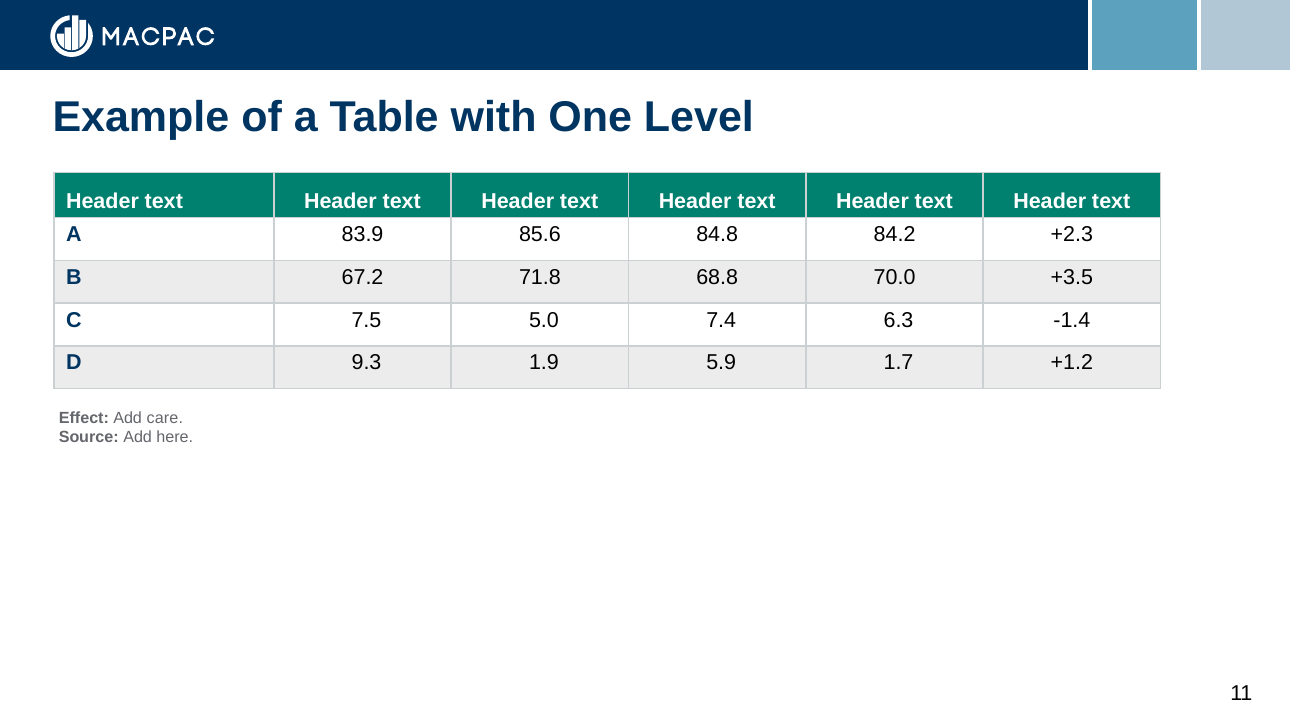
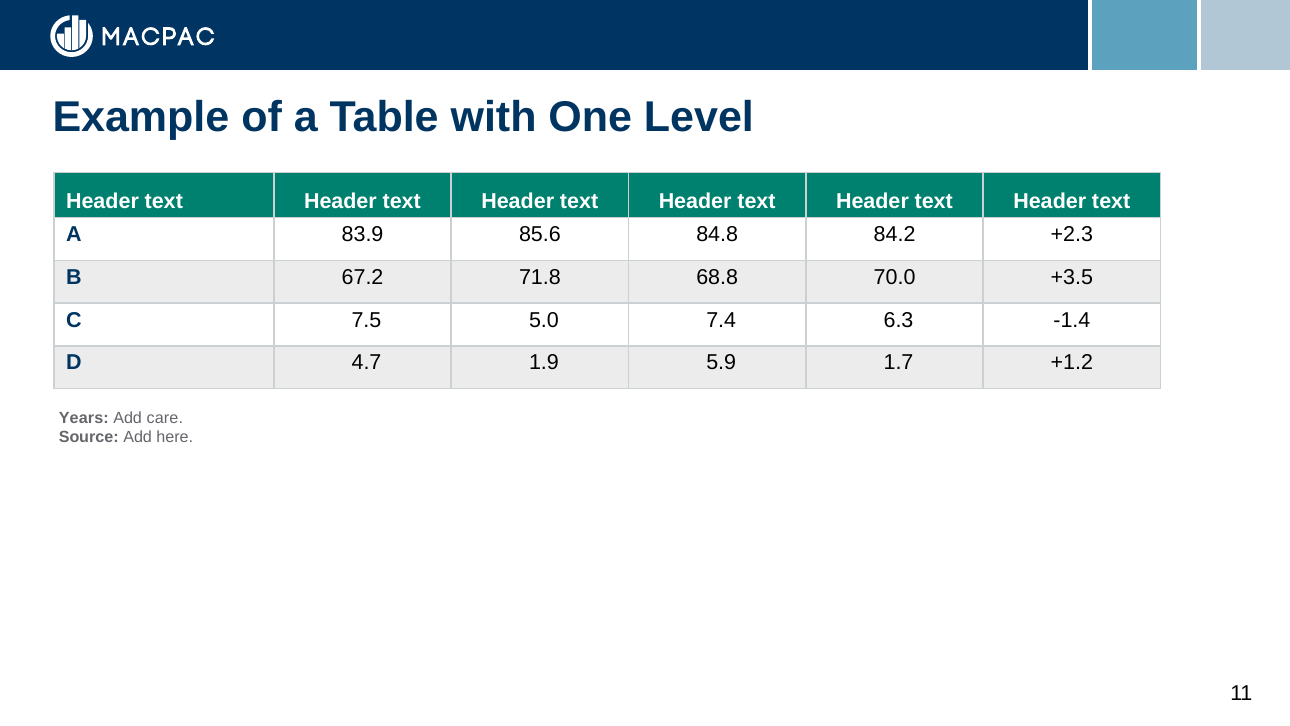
9.3: 9.3 -> 4.7
Effect: Effect -> Years
